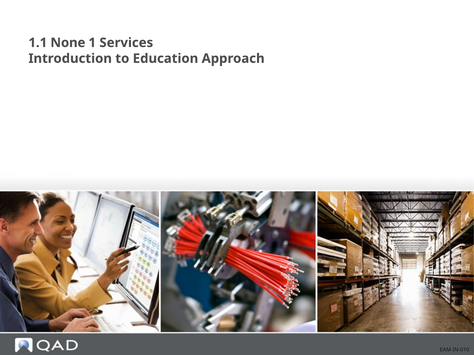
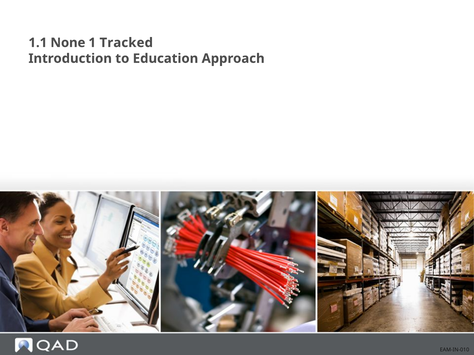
Services: Services -> Tracked
